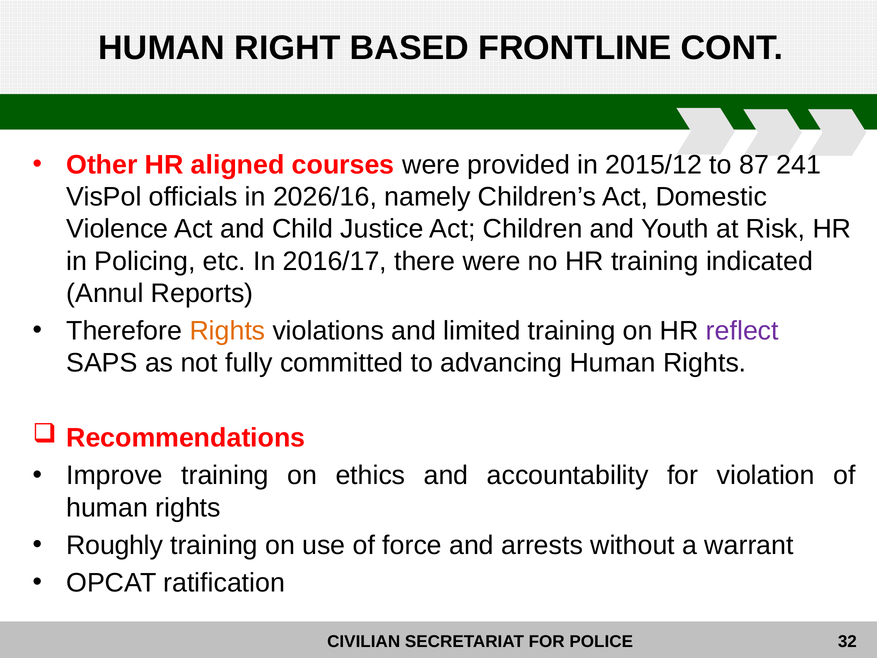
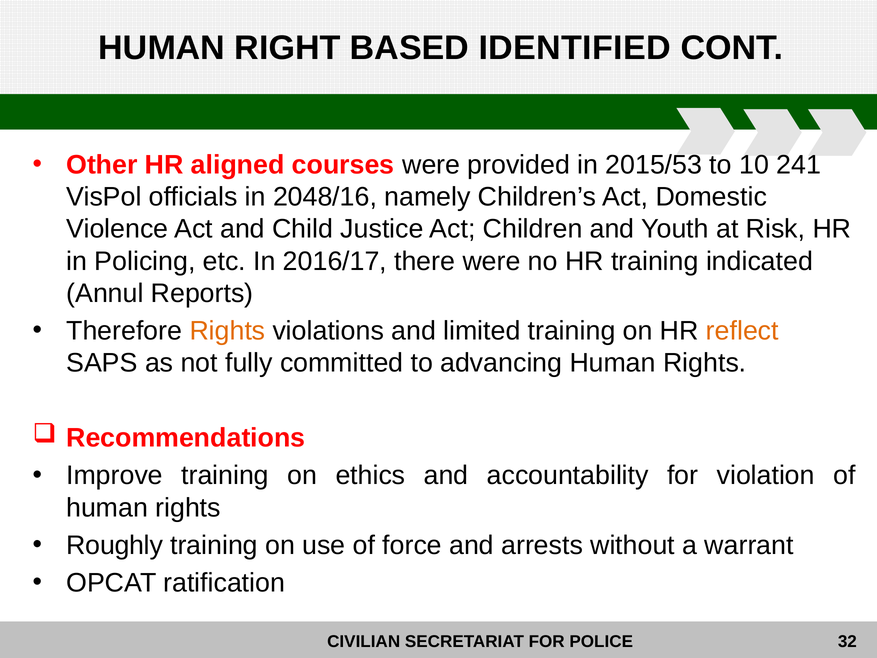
FRONTLINE: FRONTLINE -> IDENTIFIED
2015/12: 2015/12 -> 2015/53
87: 87 -> 10
2026/16: 2026/16 -> 2048/16
reflect colour: purple -> orange
